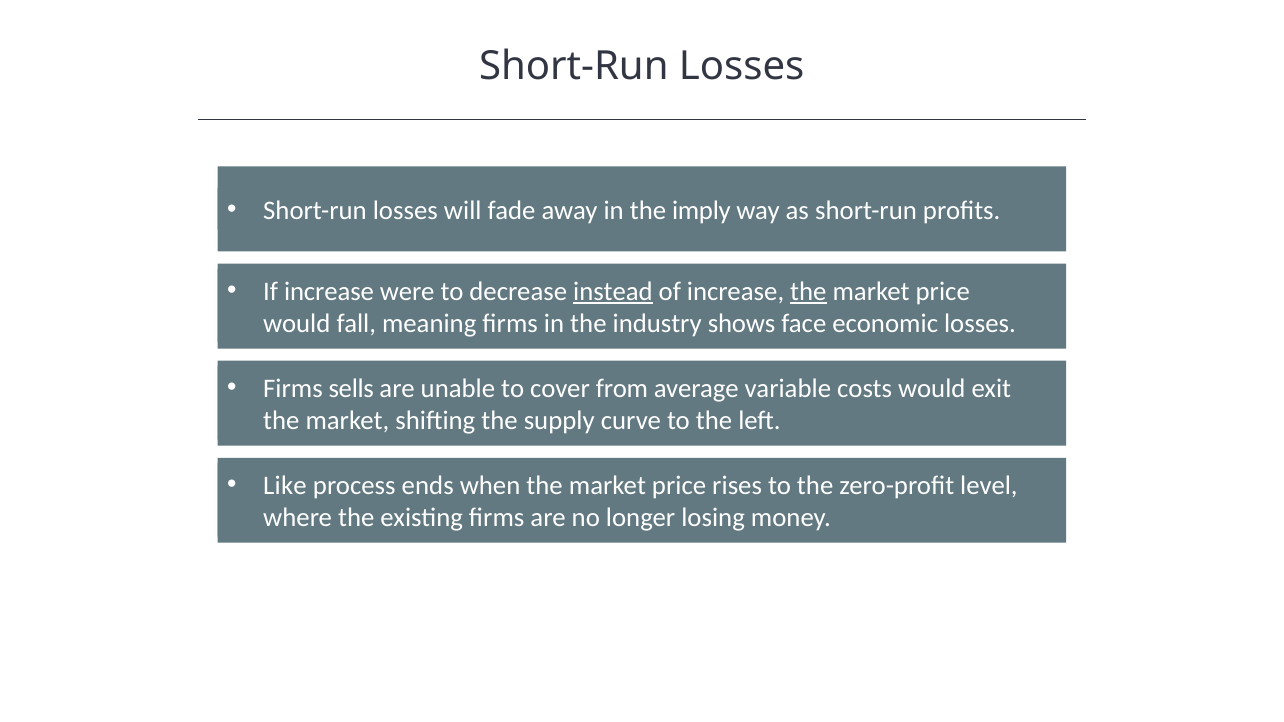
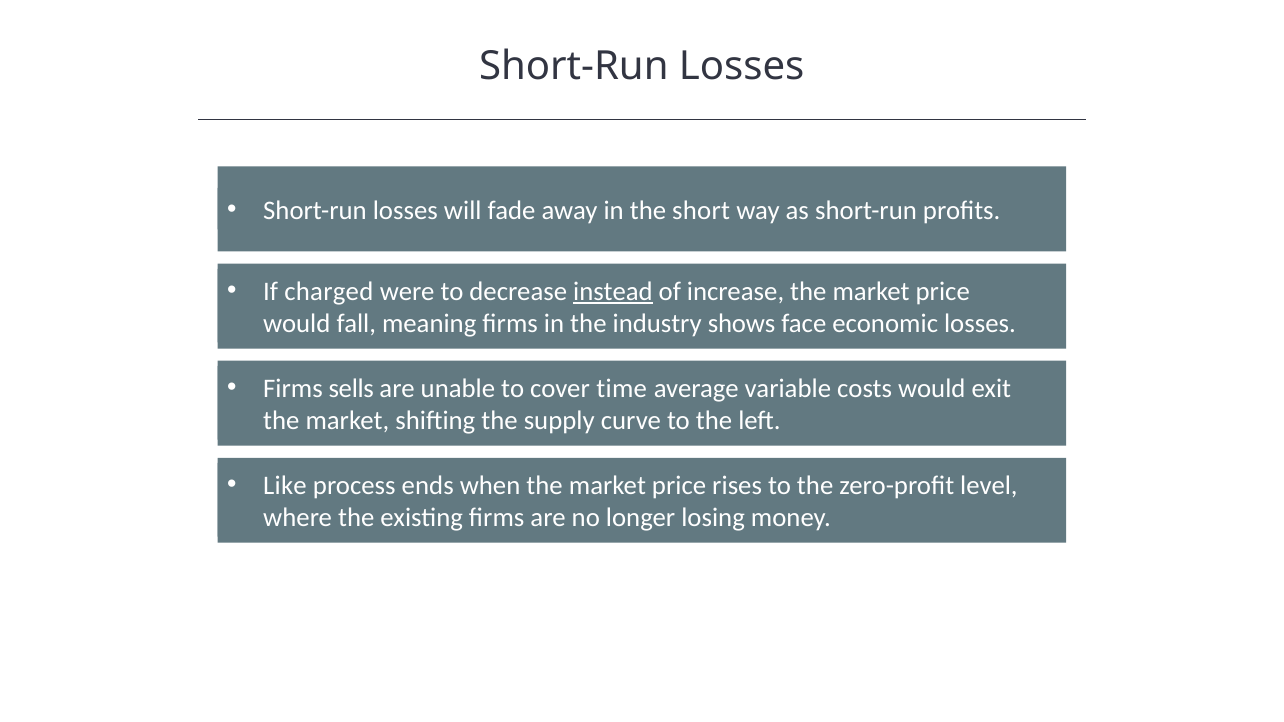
imply: imply -> short
If increase: increase -> charged
the at (808, 292) underline: present -> none
from: from -> time
